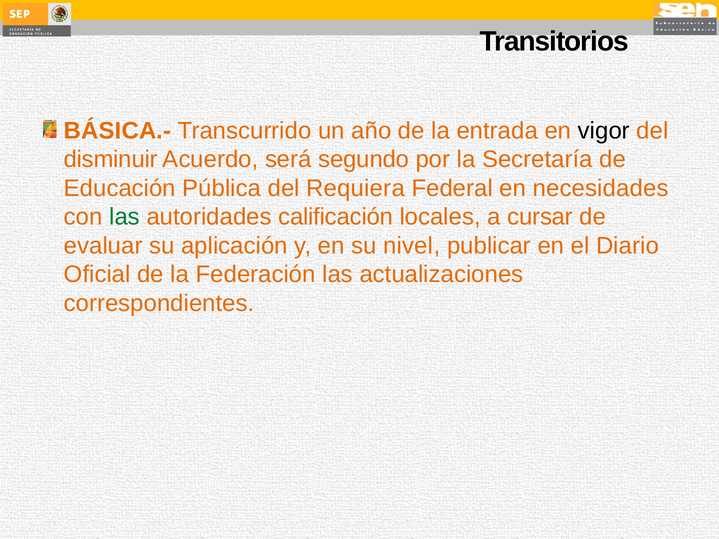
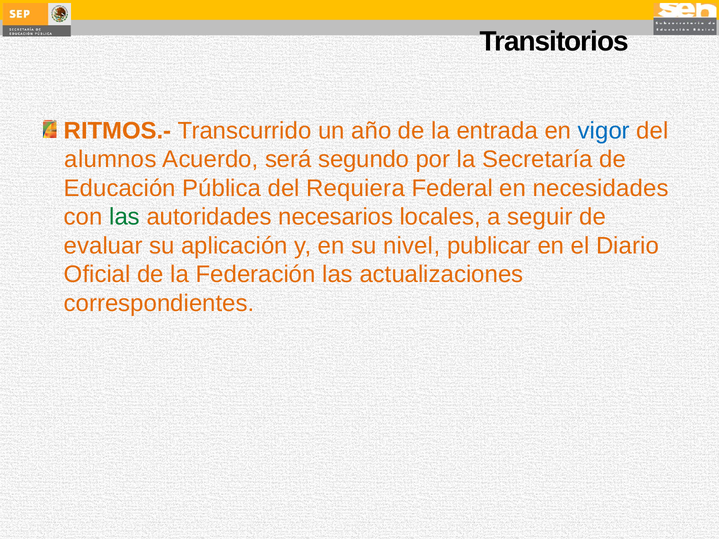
BÁSICA.-: BÁSICA.- -> RITMOS.-
vigor colour: black -> blue
disminuir: disminuir -> alumnos
calificación: calificación -> necesarios
cursar: cursar -> seguir
